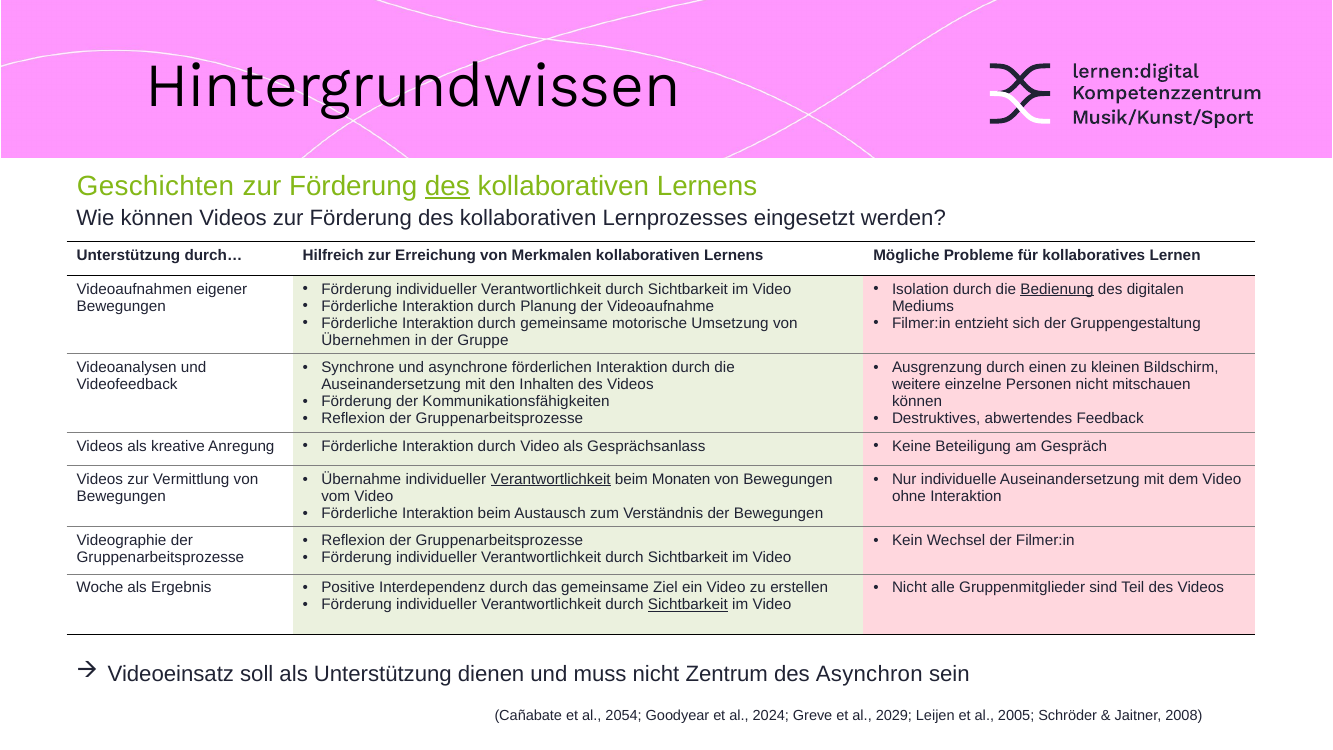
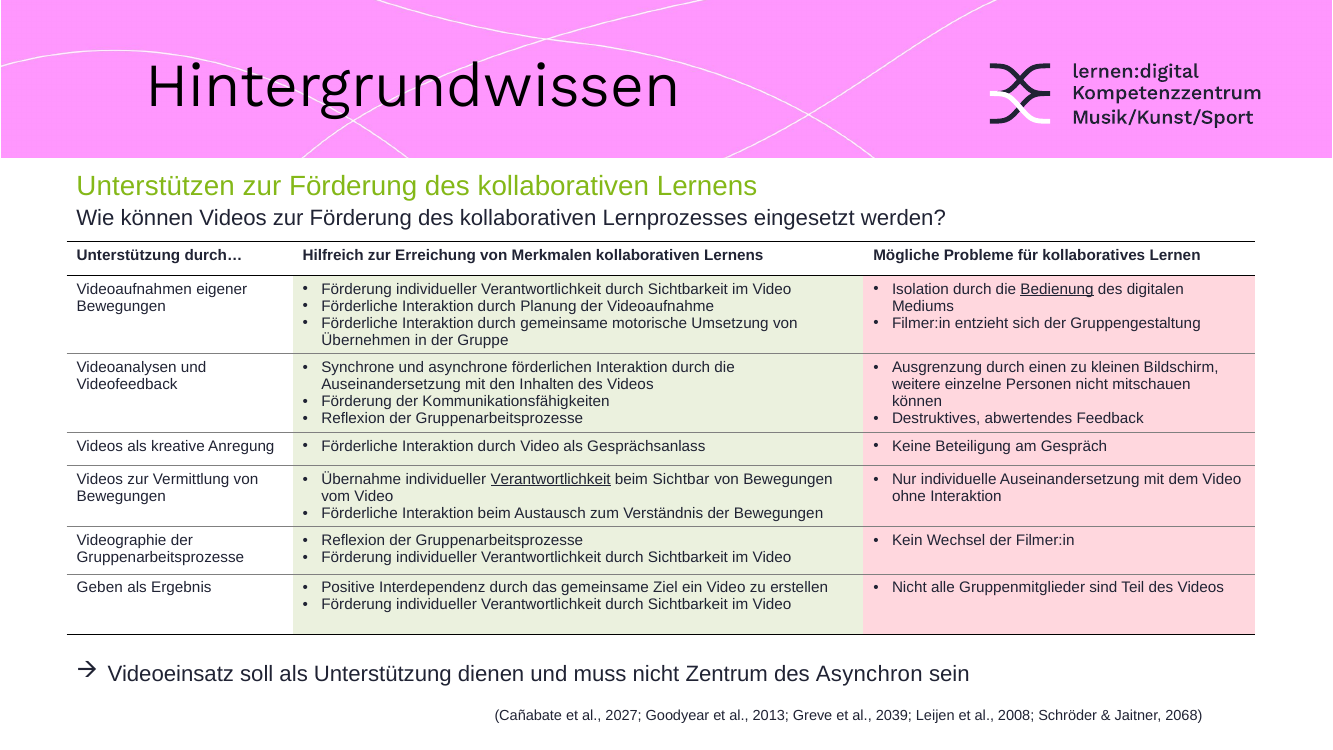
Geschichten: Geschichten -> Unterstützen
des at (447, 186) underline: present -> none
Monaten: Monaten -> Sichtbar
Woche: Woche -> Geben
Sichtbarkeit at (688, 605) underline: present -> none
2054: 2054 -> 2027
2024: 2024 -> 2013
2029: 2029 -> 2039
2005: 2005 -> 2008
2008: 2008 -> 2068
